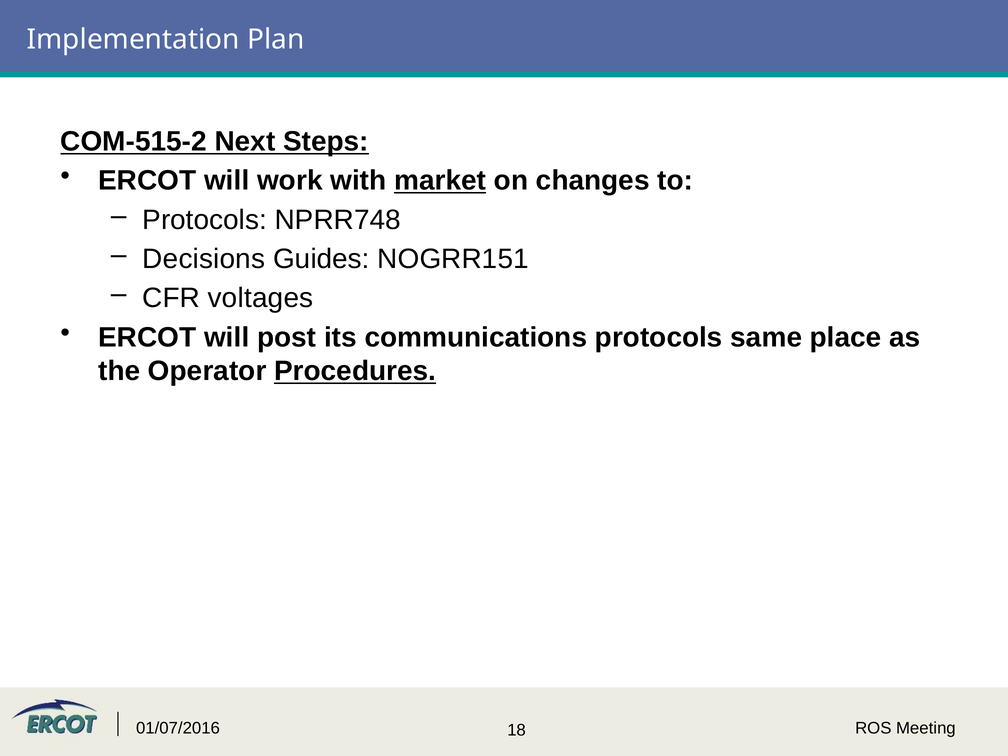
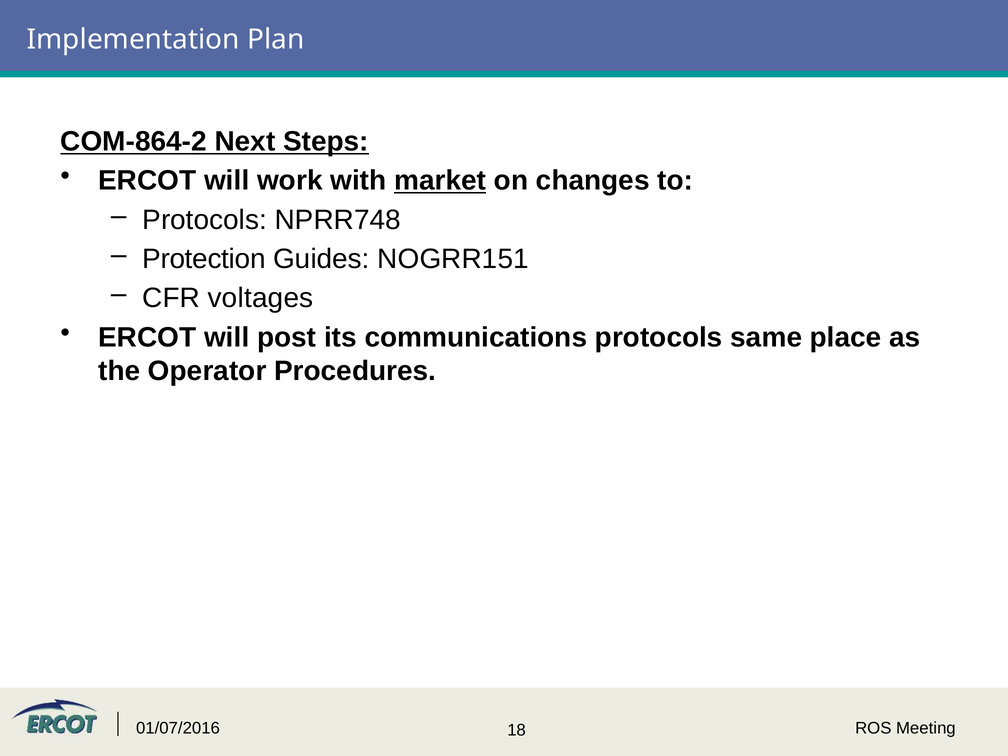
COM-515-2: COM-515-2 -> COM-864-2
Decisions: Decisions -> Protection
Procedures underline: present -> none
